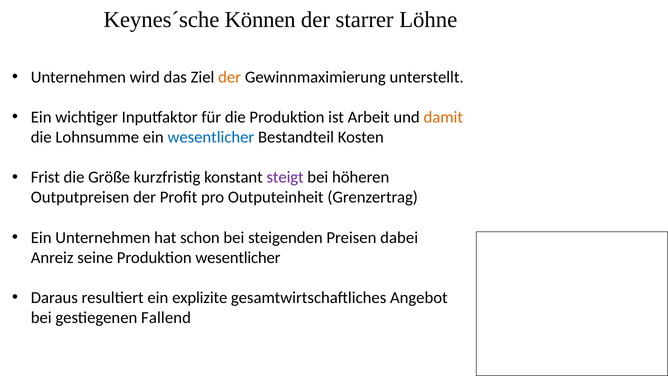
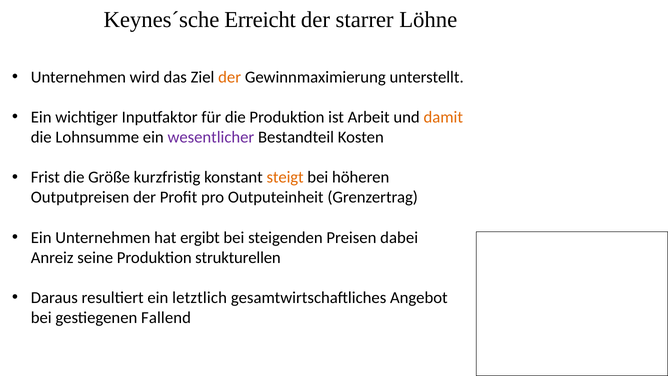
Können: Können -> Erreicht
wesentlicher at (211, 137) colour: blue -> purple
steigt colour: purple -> orange
schon: schon -> ergibt
Produktion wesentlicher: wesentlicher -> strukturellen
explizite: explizite -> letztlich
